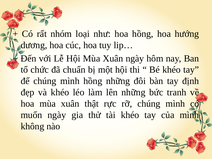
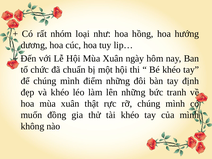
mình hồng: hồng -> điểm
muốn ngày: ngày -> đồng
